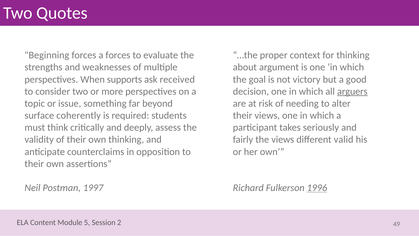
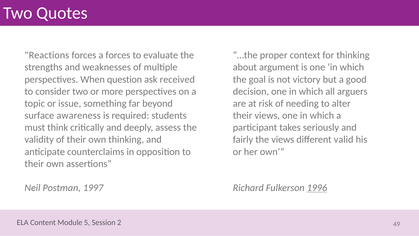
Beginning: Beginning -> Reactions
supports: supports -> question
arguers underline: present -> none
coherently: coherently -> awareness
